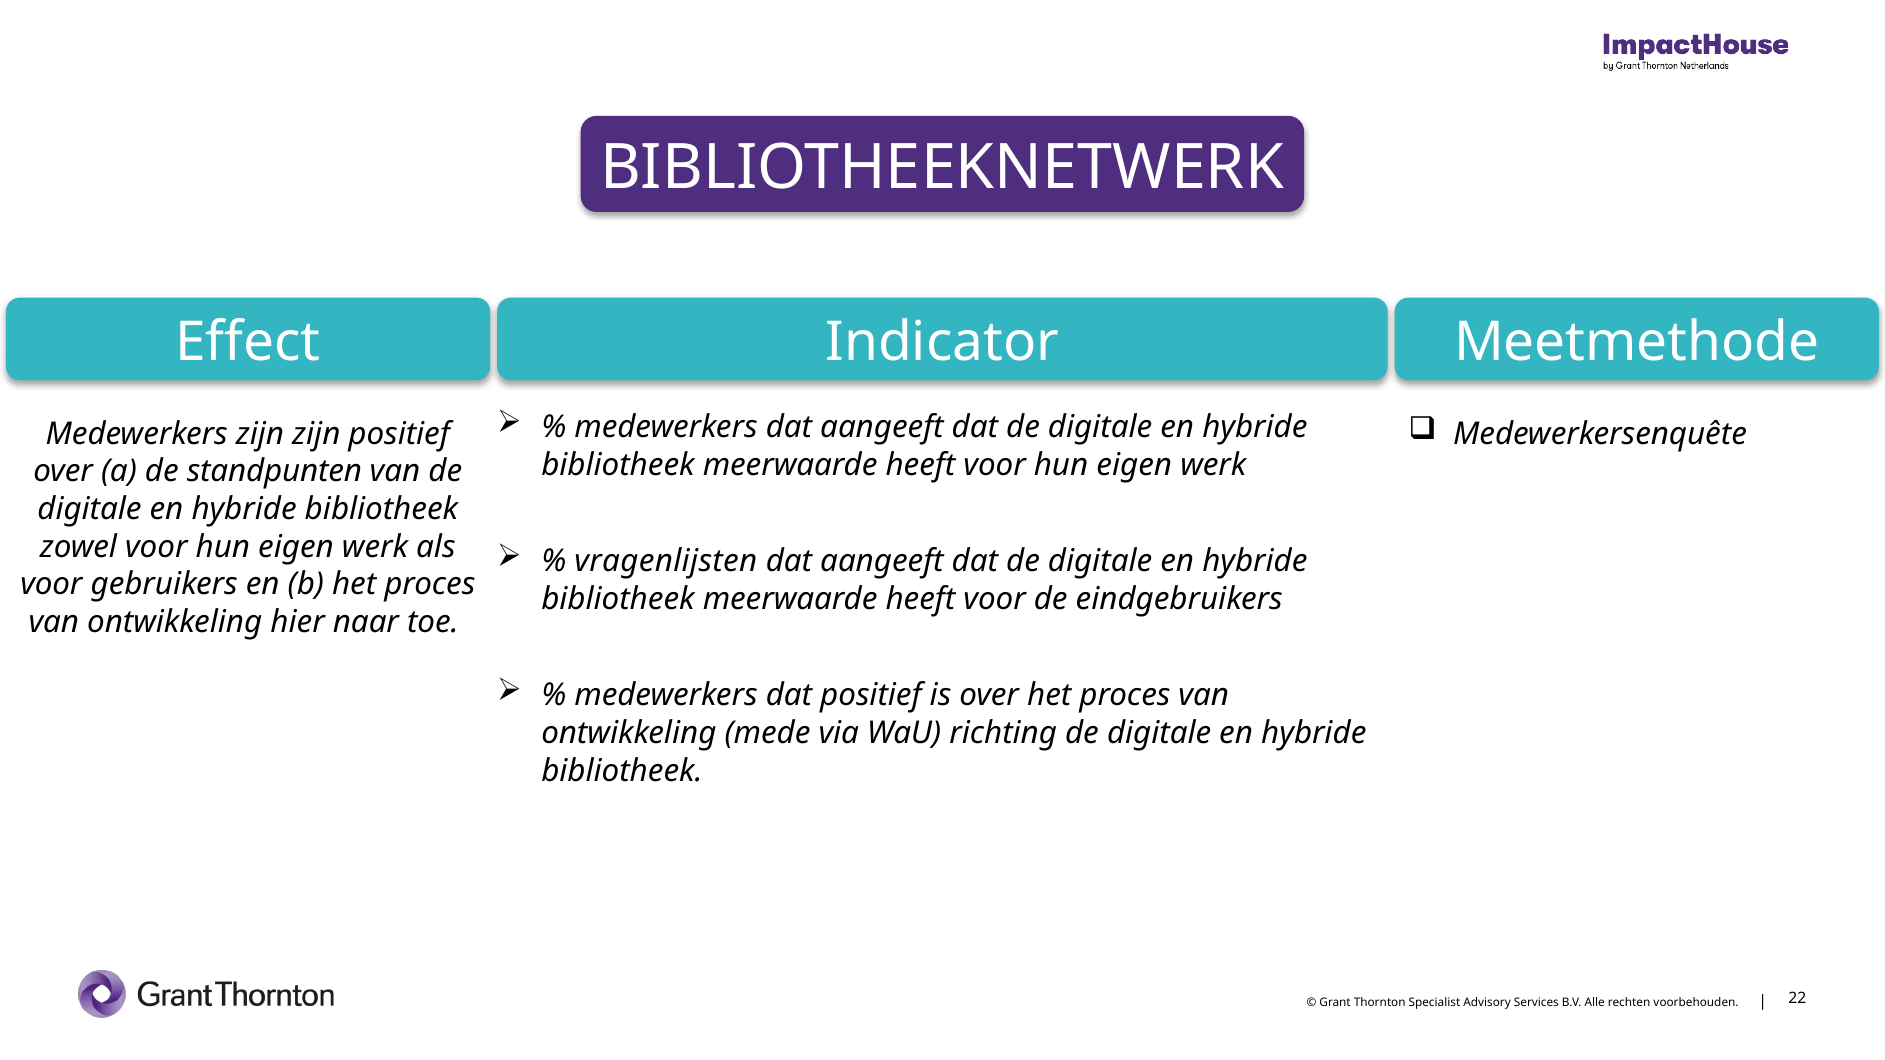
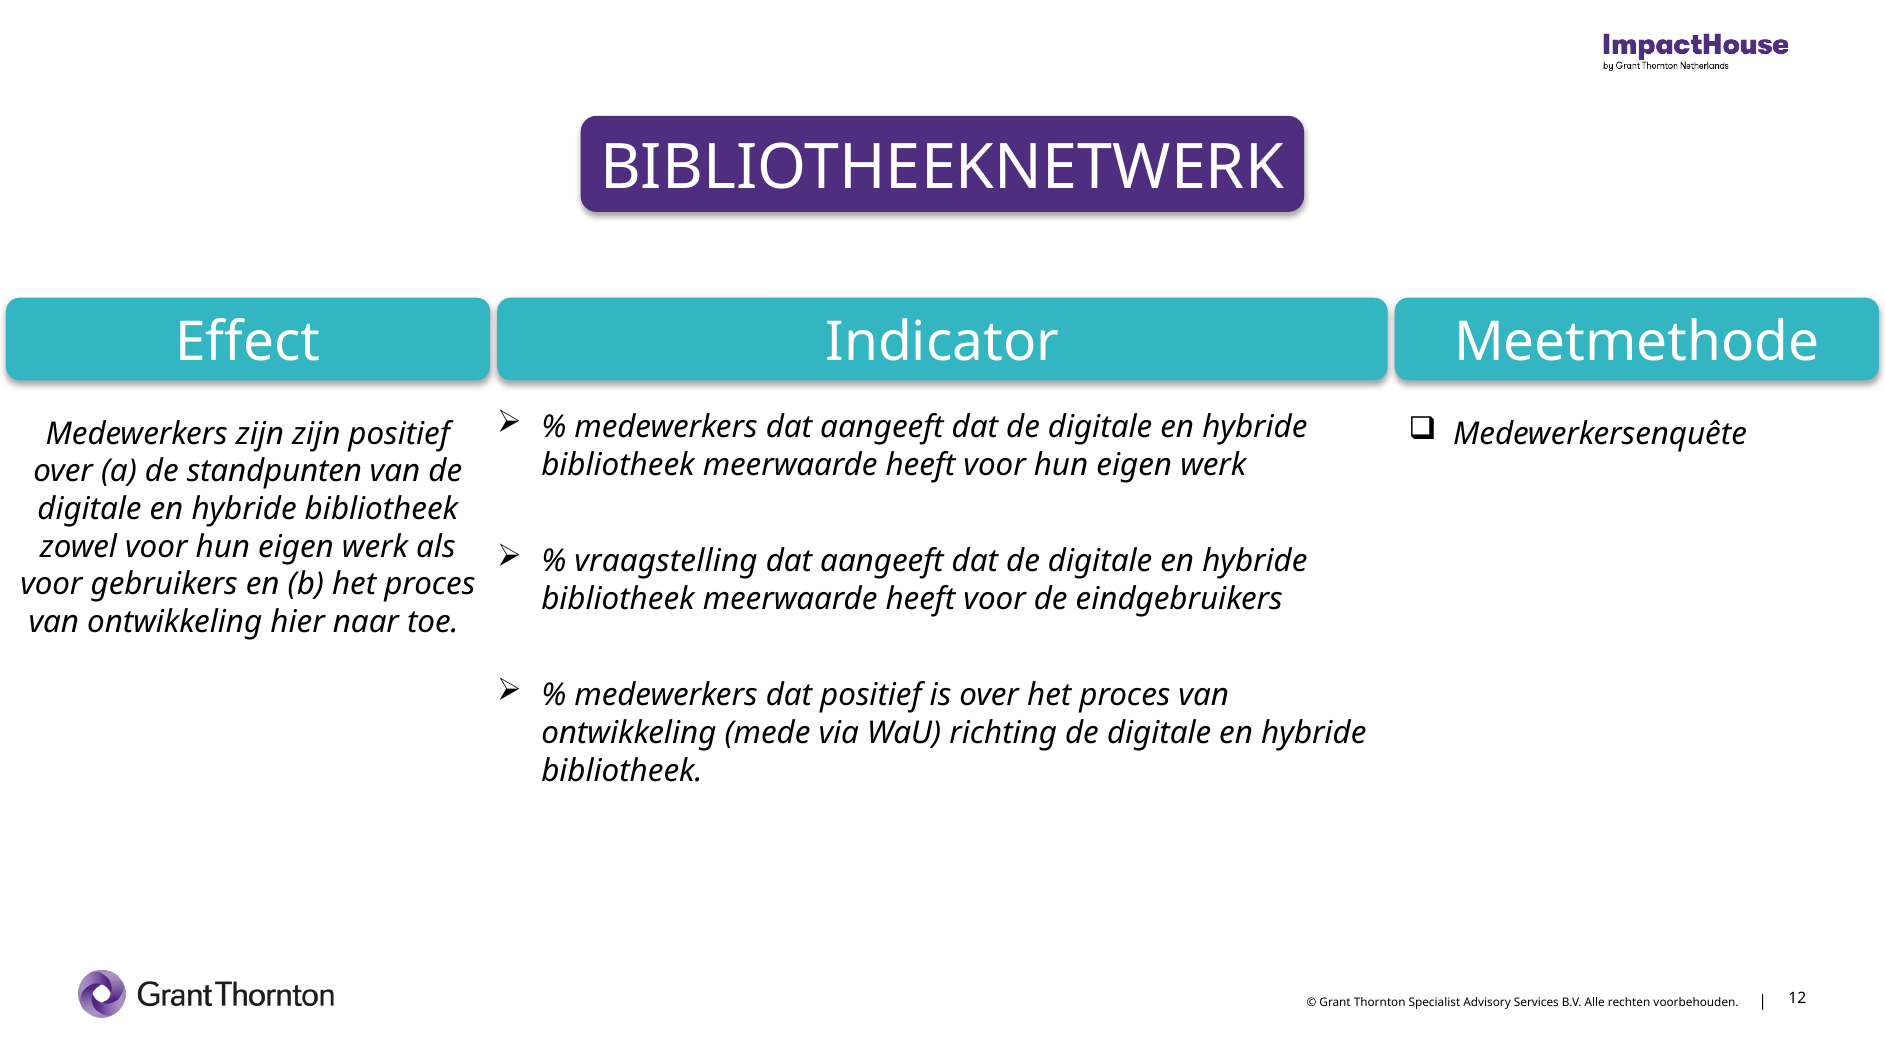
vragenlijsten: vragenlijsten -> vraagstelling
22: 22 -> 12
